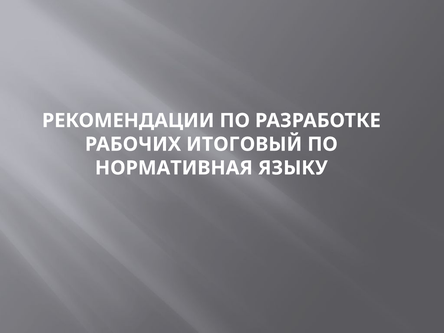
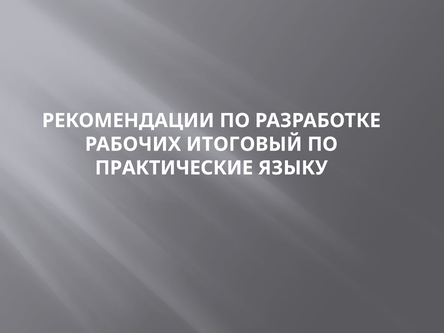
НОРМАТИВНАЯ: НОРМАТИВНАЯ -> ПРАКТИЧЕСКИЕ
